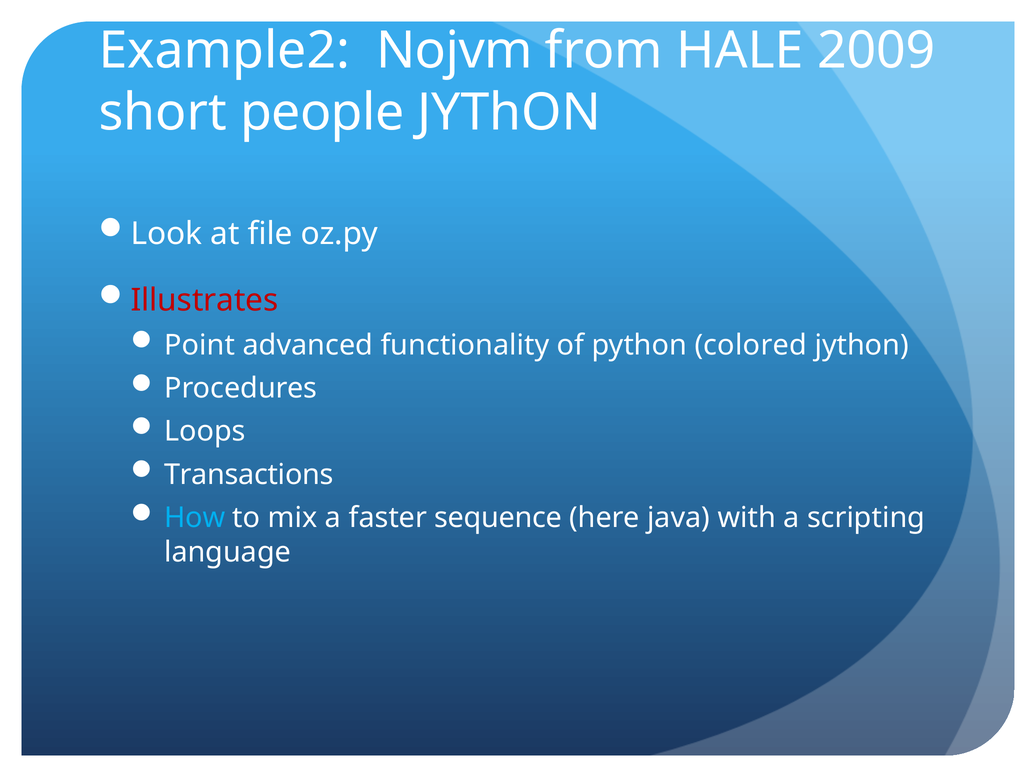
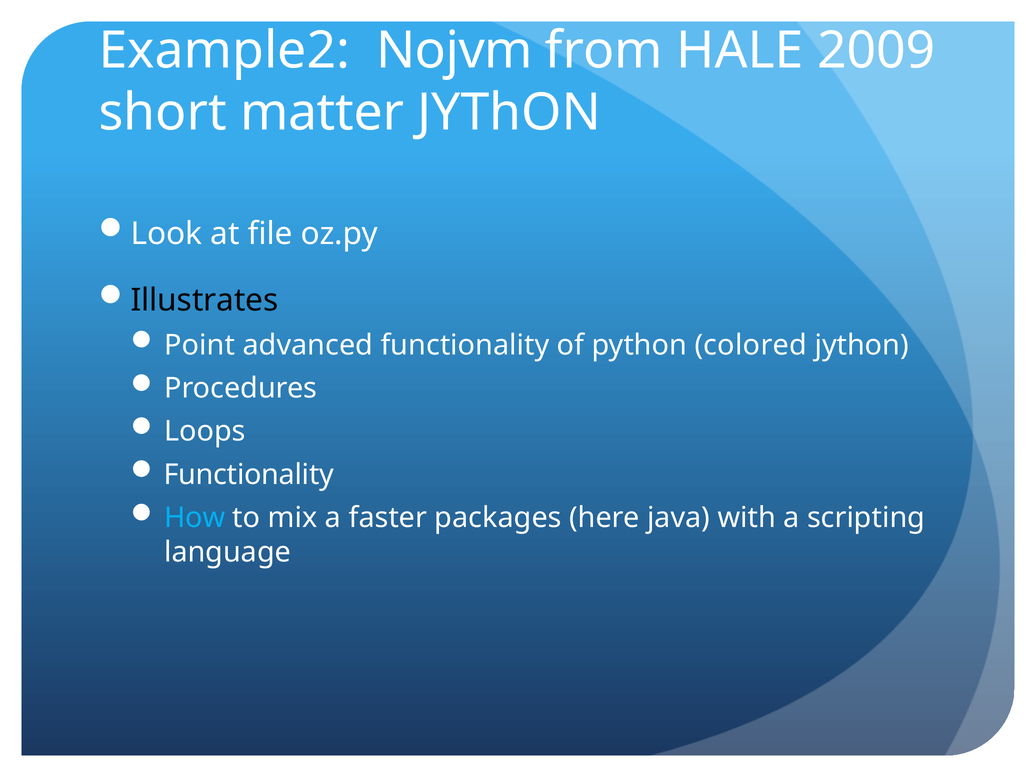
people: people -> matter
Illustrates colour: red -> black
Transactions at (249, 475): Transactions -> Functionality
sequence: sequence -> packages
